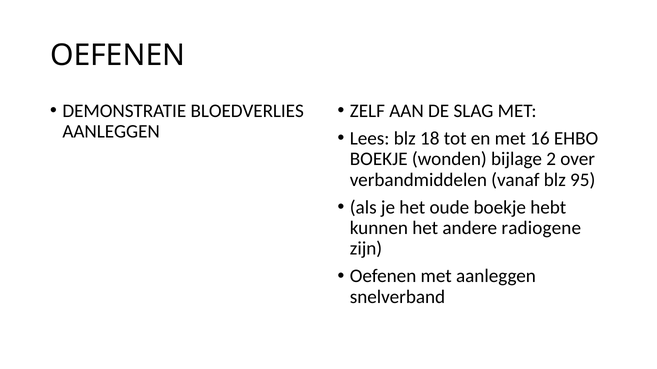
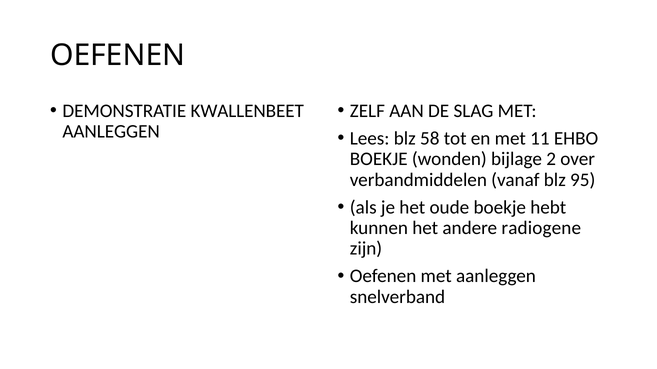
BLOEDVERLIES: BLOEDVERLIES -> KWALLENBEET
18: 18 -> 58
16: 16 -> 11
